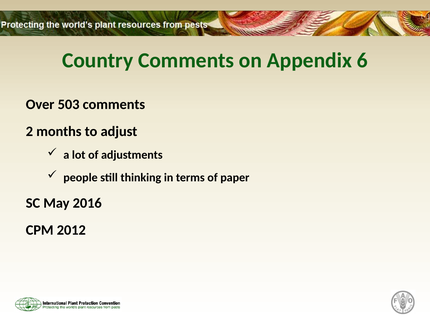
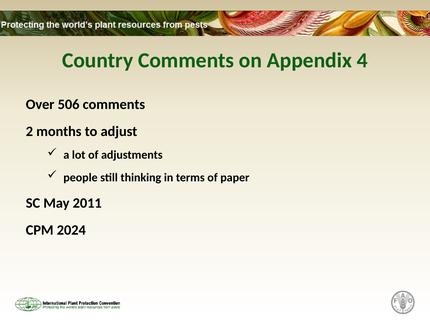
6: 6 -> 4
503: 503 -> 506
2016: 2016 -> 2011
2012: 2012 -> 2024
